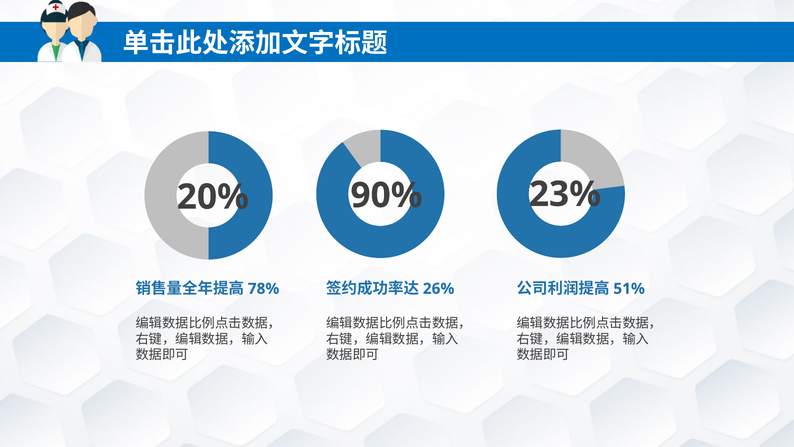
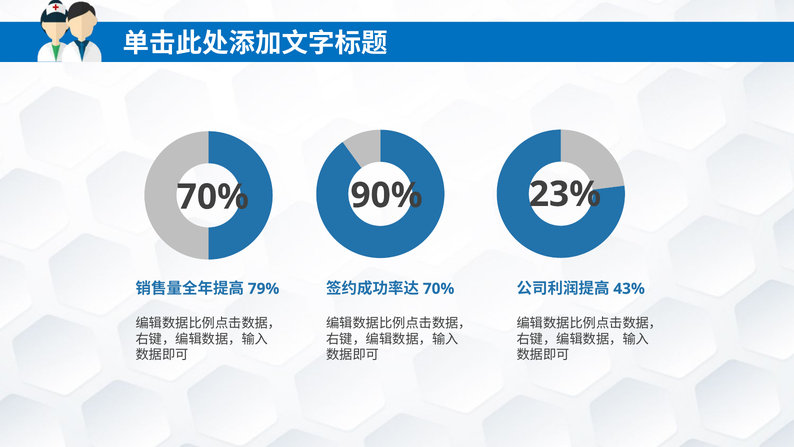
20% at (213, 197): 20% -> 70%
78%: 78% -> 79%
26% at (439, 288): 26% -> 70%
51%: 51% -> 43%
